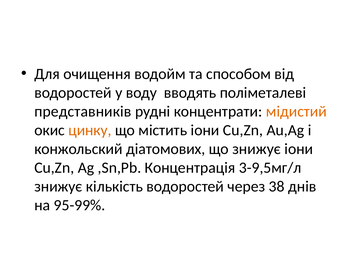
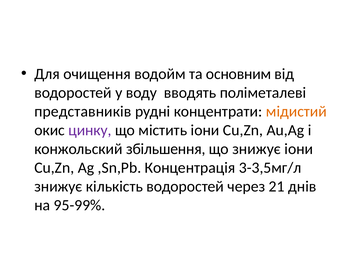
способом: способом -> основним
цинку colour: orange -> purple
діатомових: діатомових -> збільшення
3-9,5мг/л: 3-9,5мг/л -> 3-3,5мг/л
38: 38 -> 21
